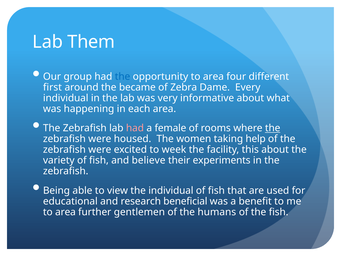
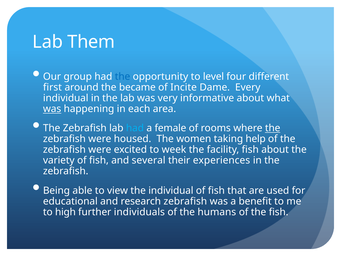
opportunity to area: area -> level
Zebra: Zebra -> Incite
was at (52, 109) underline: none -> present
had at (135, 128) colour: pink -> light blue
facility this: this -> fish
believe: believe -> several
experiments: experiments -> experiences
research beneficial: beneficial -> zebrafish
area at (65, 212): area -> high
gentlemen: gentlemen -> individuals
